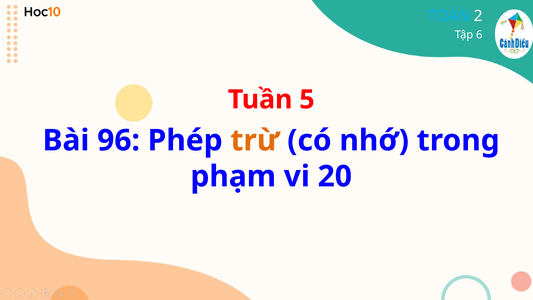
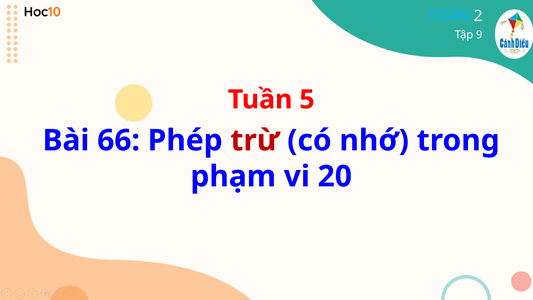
6: 6 -> 9
96: 96 -> 66
trừ colour: orange -> red
